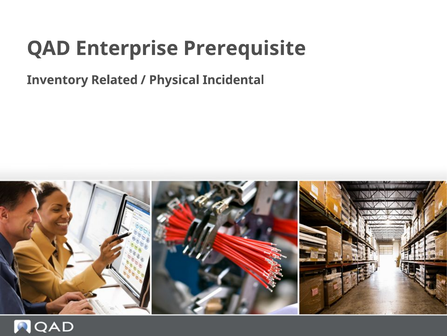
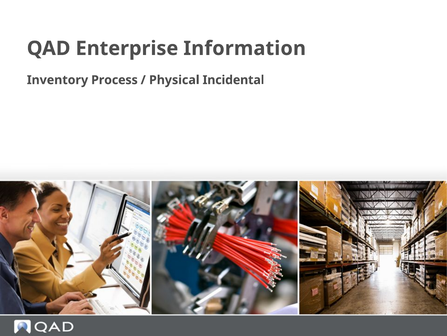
Prerequisite: Prerequisite -> Information
Related: Related -> Process
